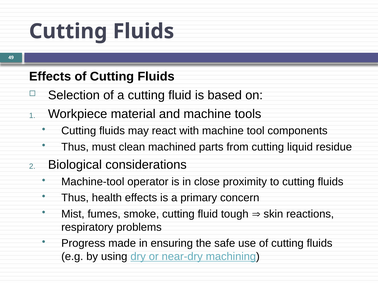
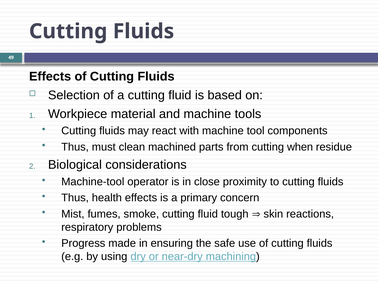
liquid: liquid -> when
